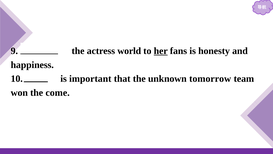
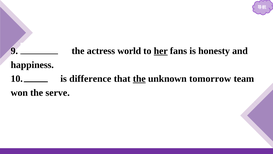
important: important -> difference
the at (139, 79) underline: none -> present
come: come -> serve
